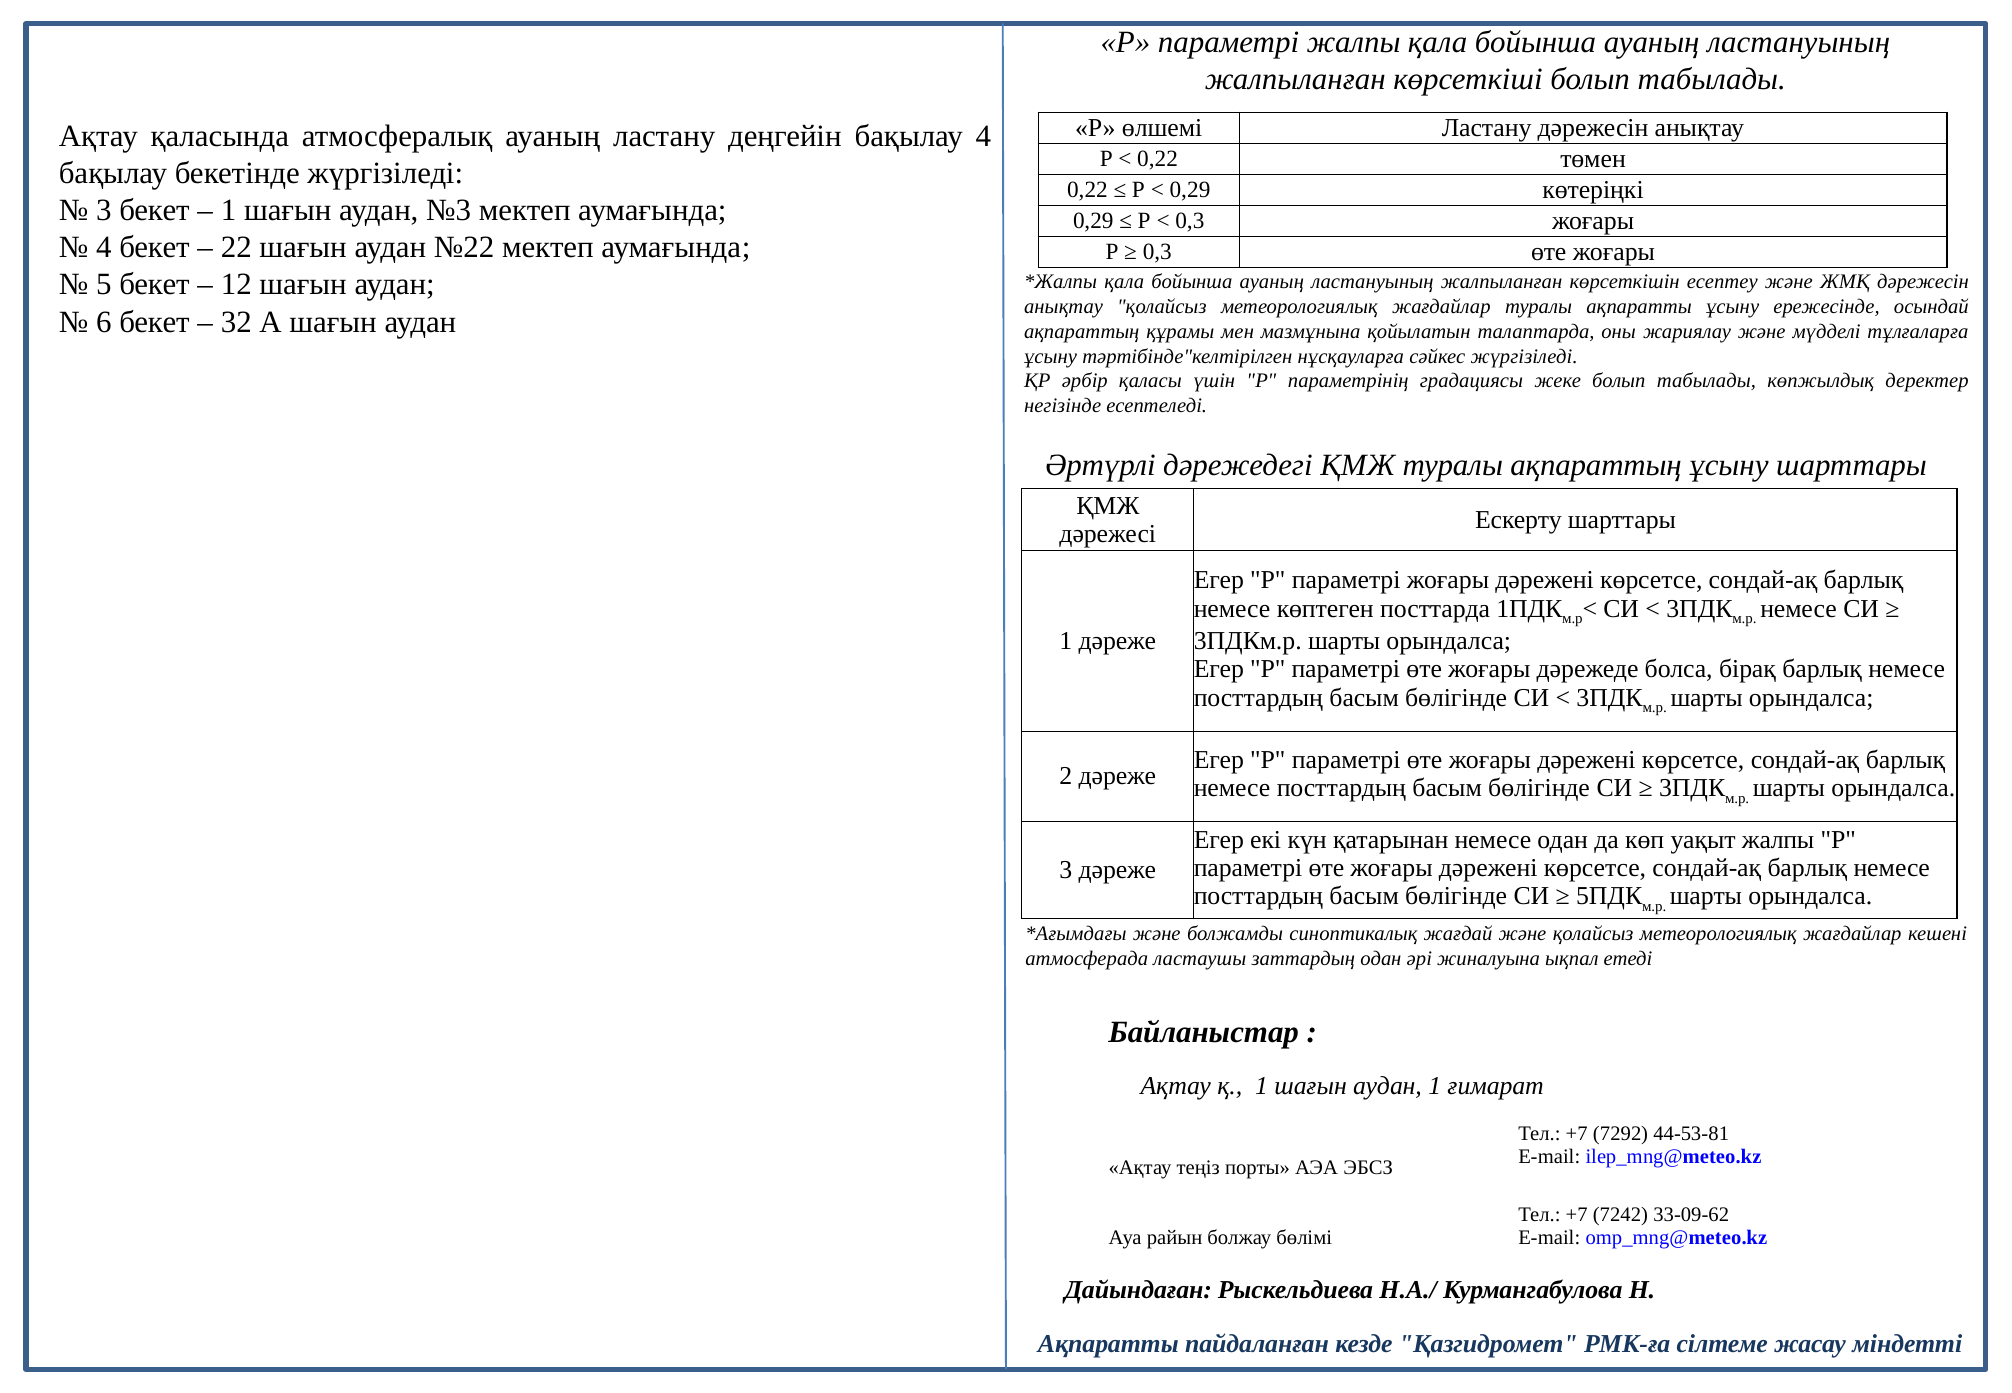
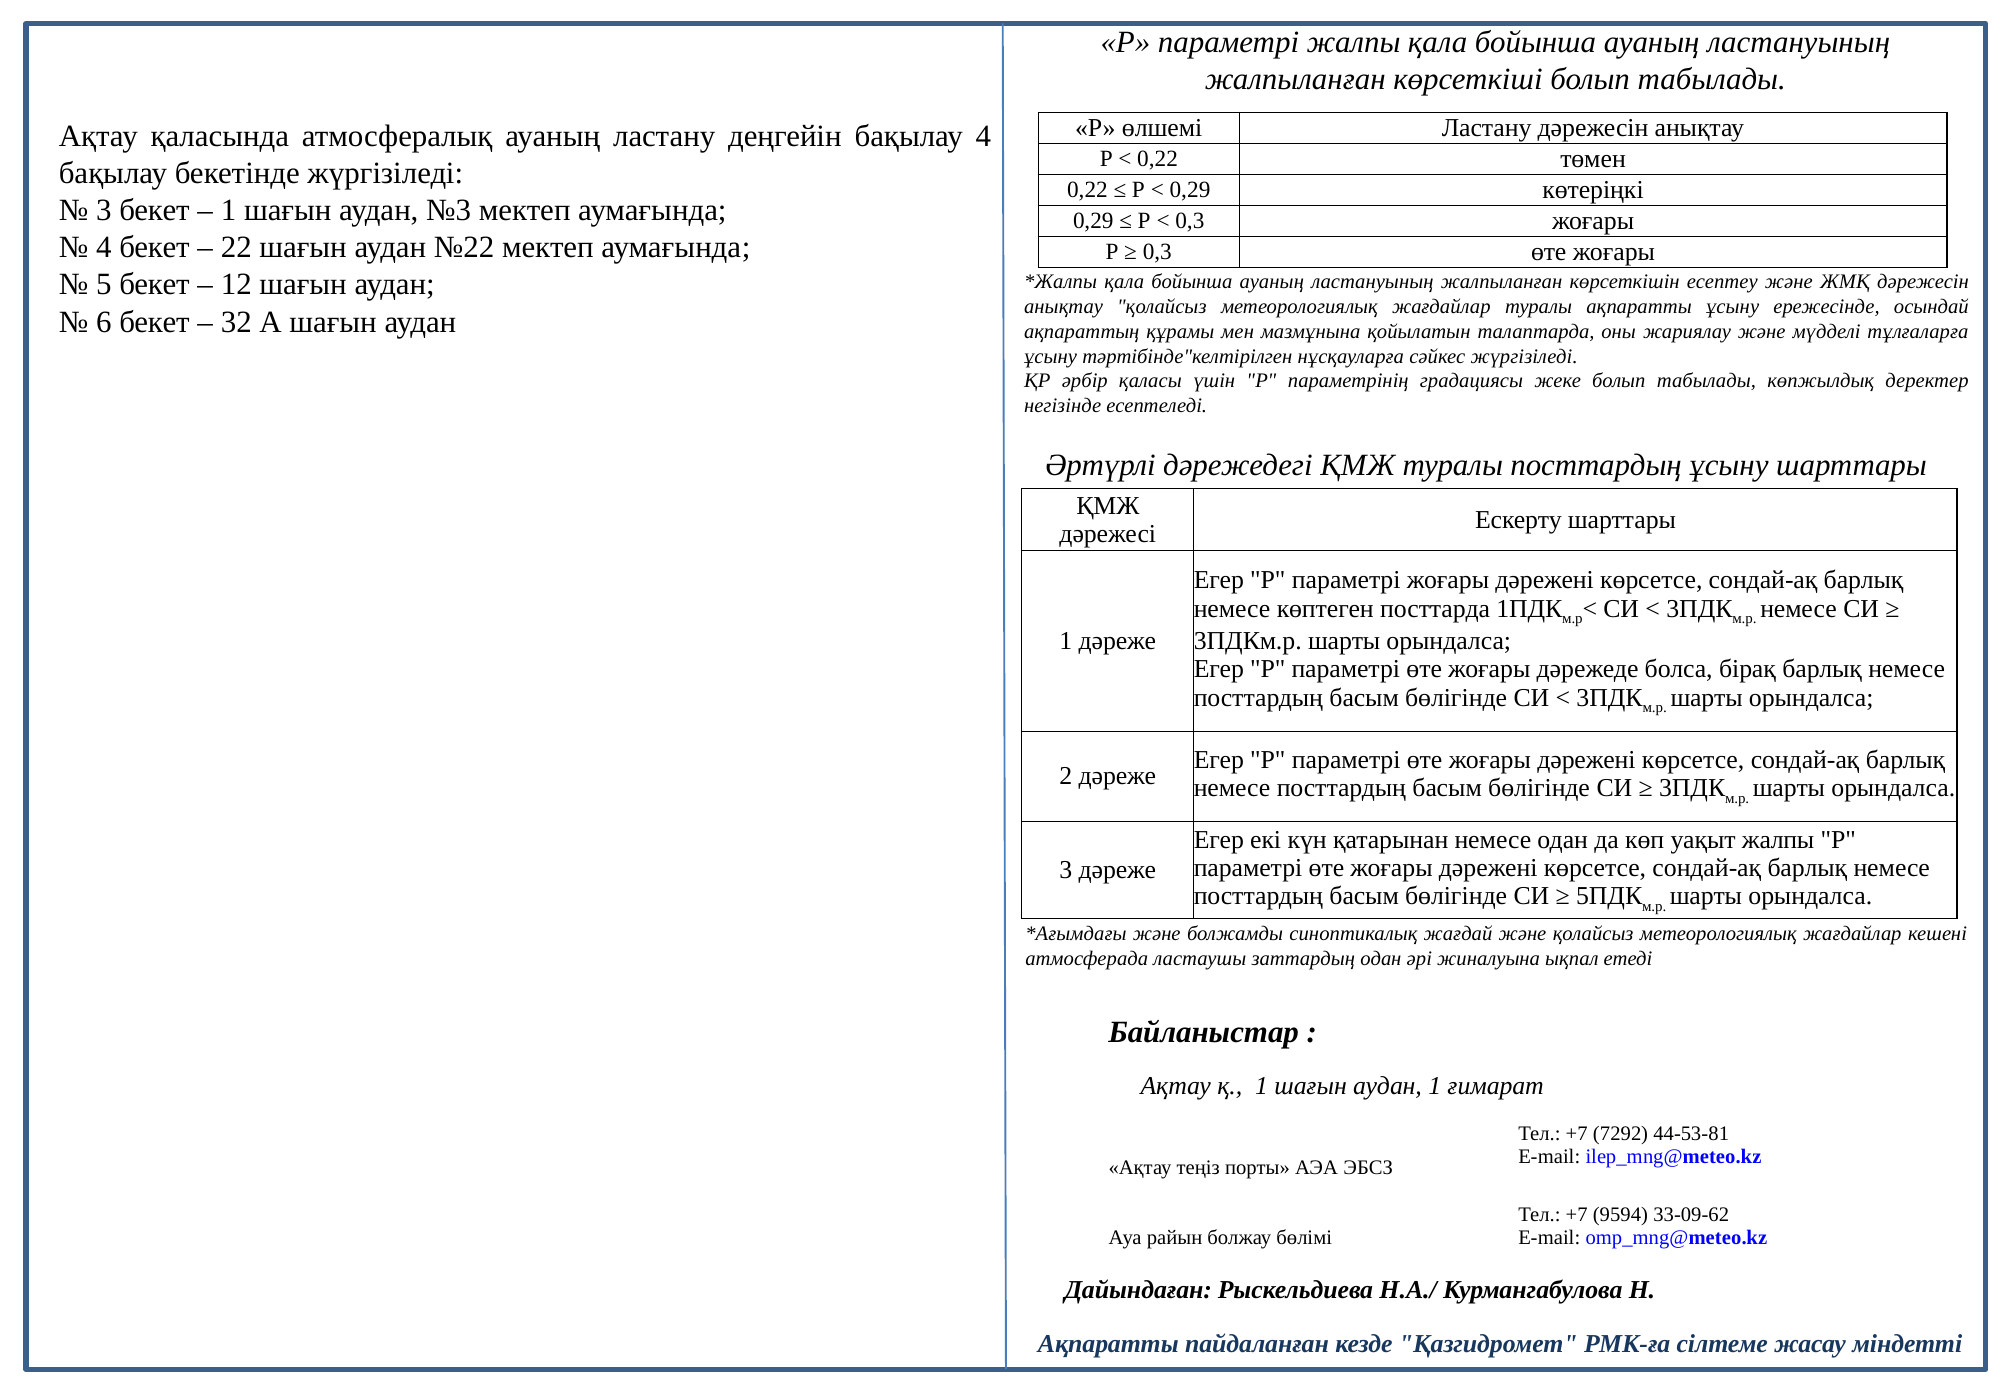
туралы ақпараттың: ақпараттың -> посттардың
7242: 7242 -> 9594
